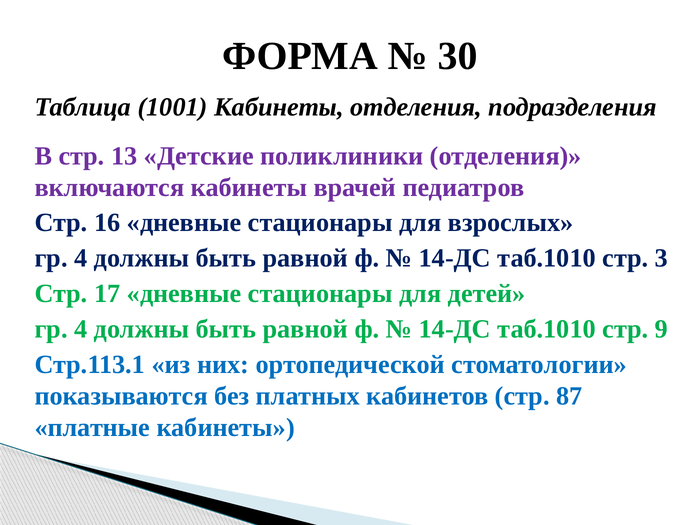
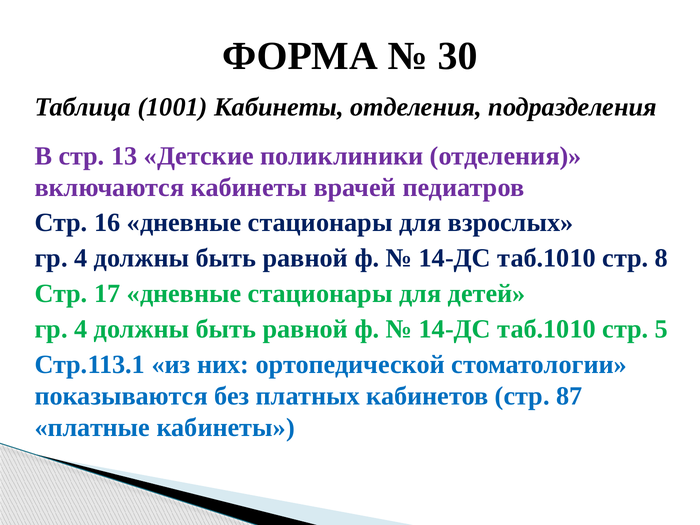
3: 3 -> 8
9: 9 -> 5
